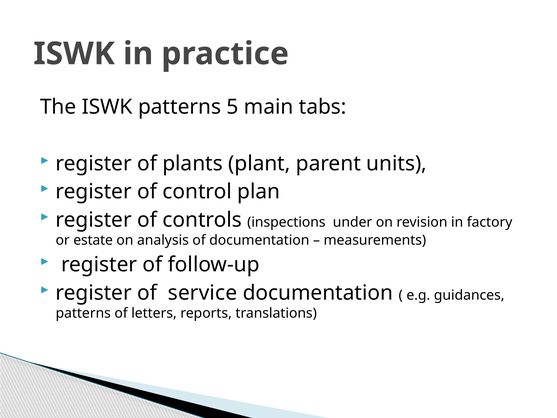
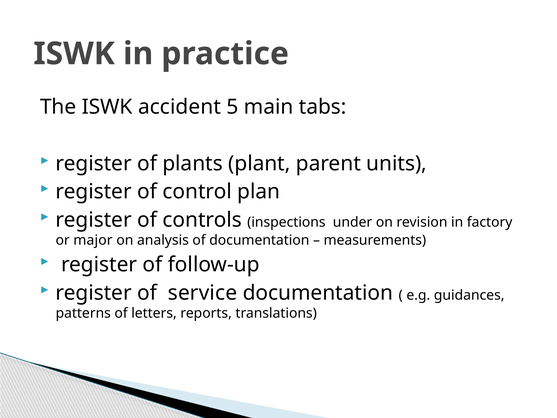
ISWK patterns: patterns -> accident
estate: estate -> major
